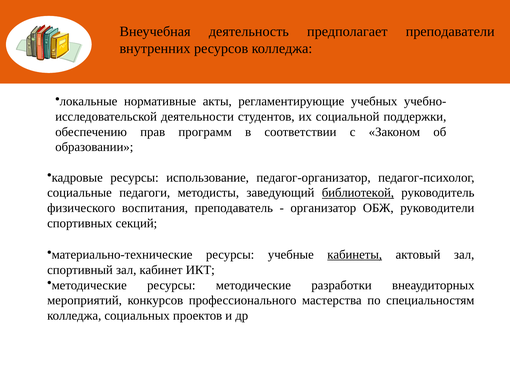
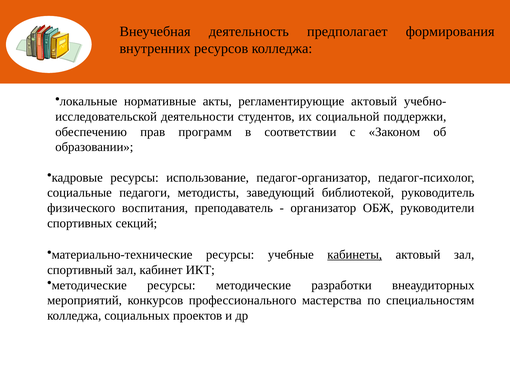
преподаватели: преподаватели -> формирования
регламентирующие учебных: учебных -> актовый
библиотекой underline: present -> none
